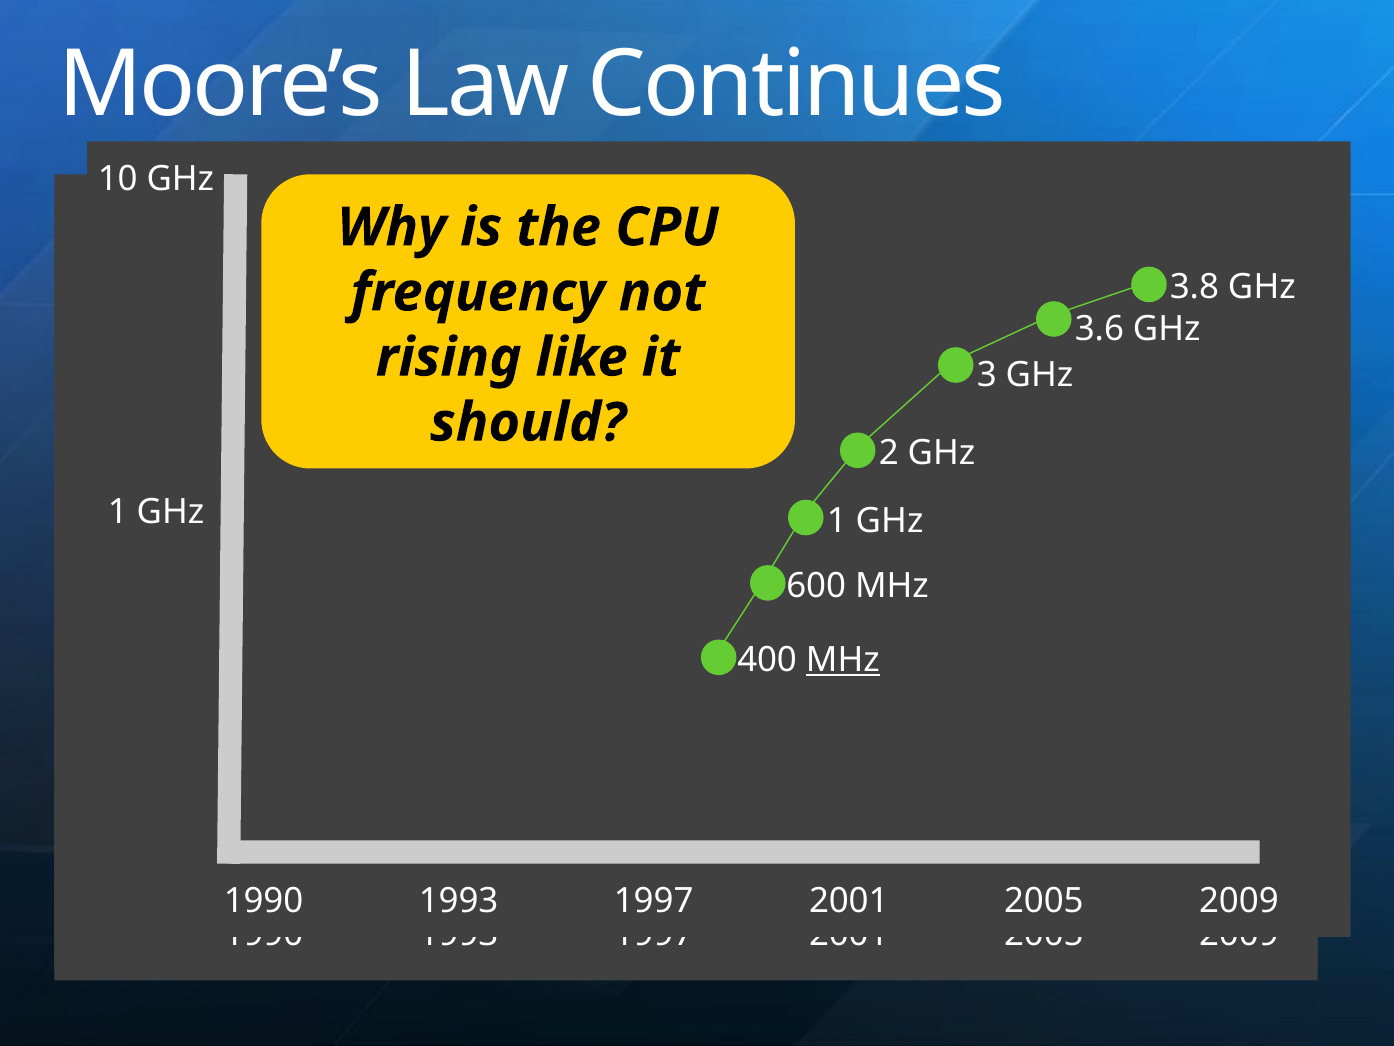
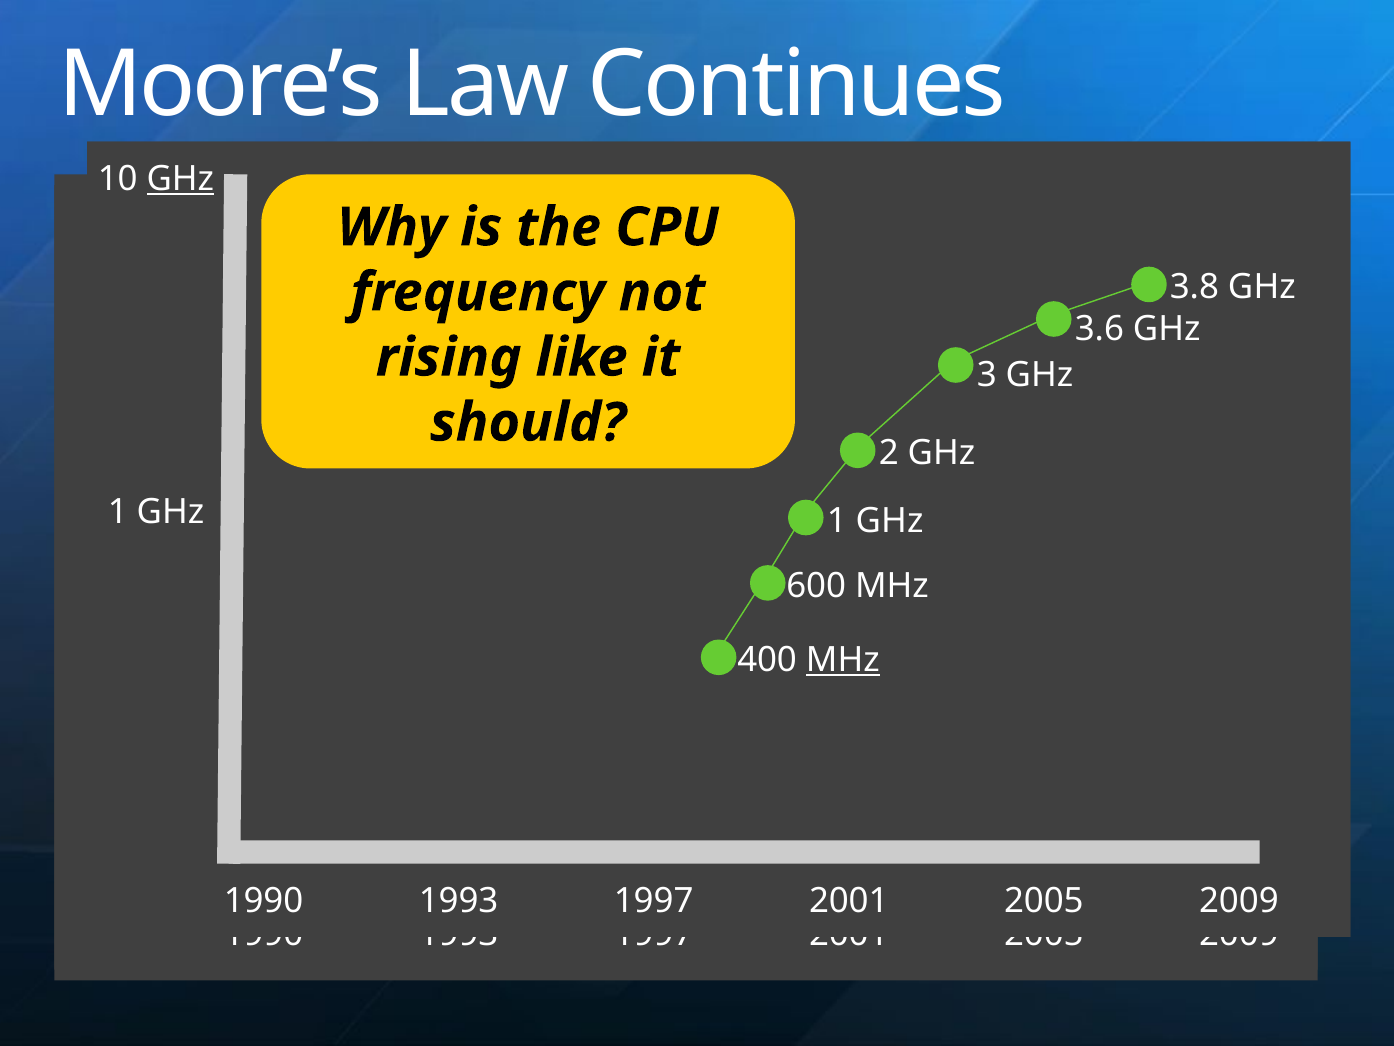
GHz at (180, 179) underline: none -> present
